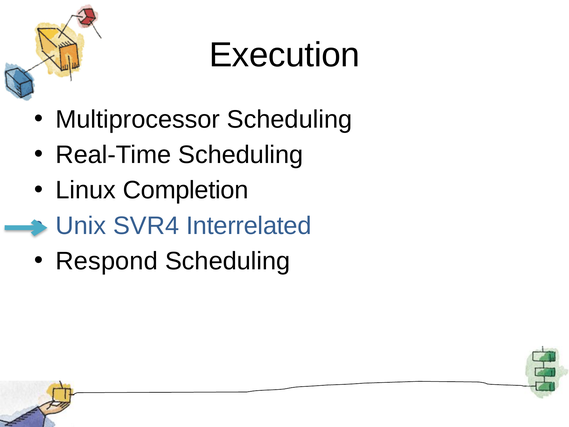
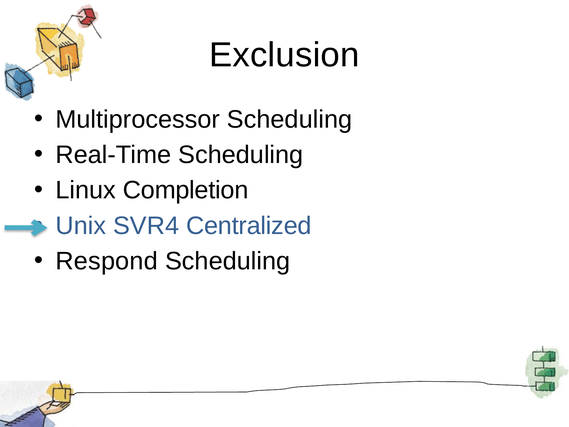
Execution: Execution -> Exclusion
Interrelated: Interrelated -> Centralized
